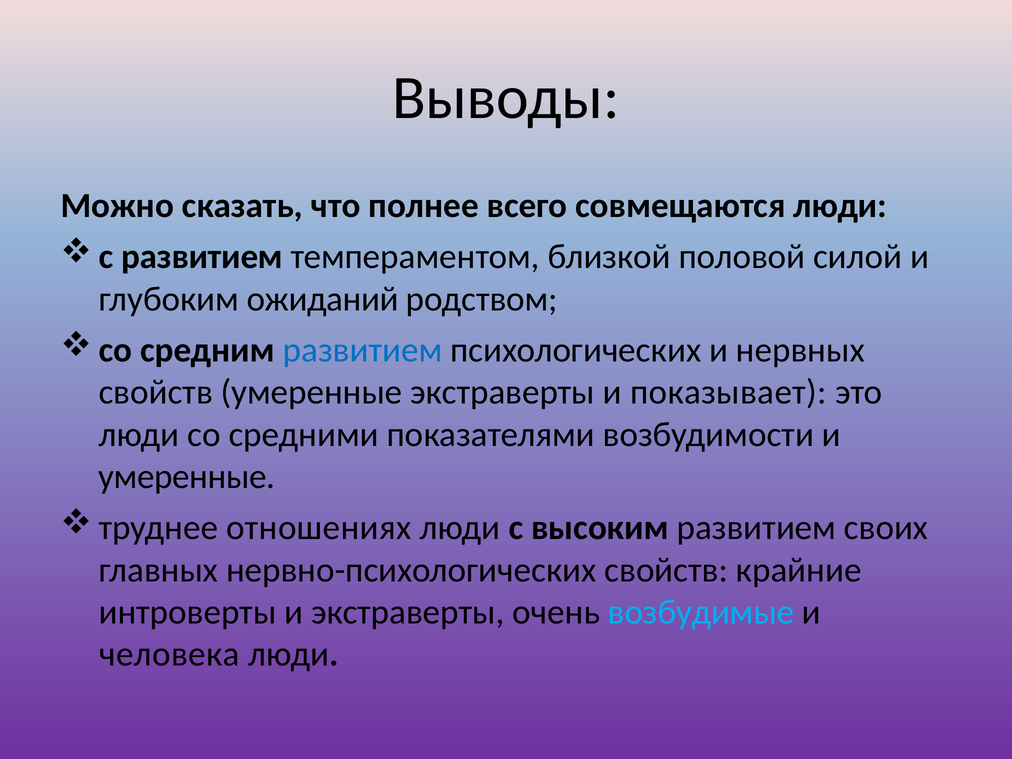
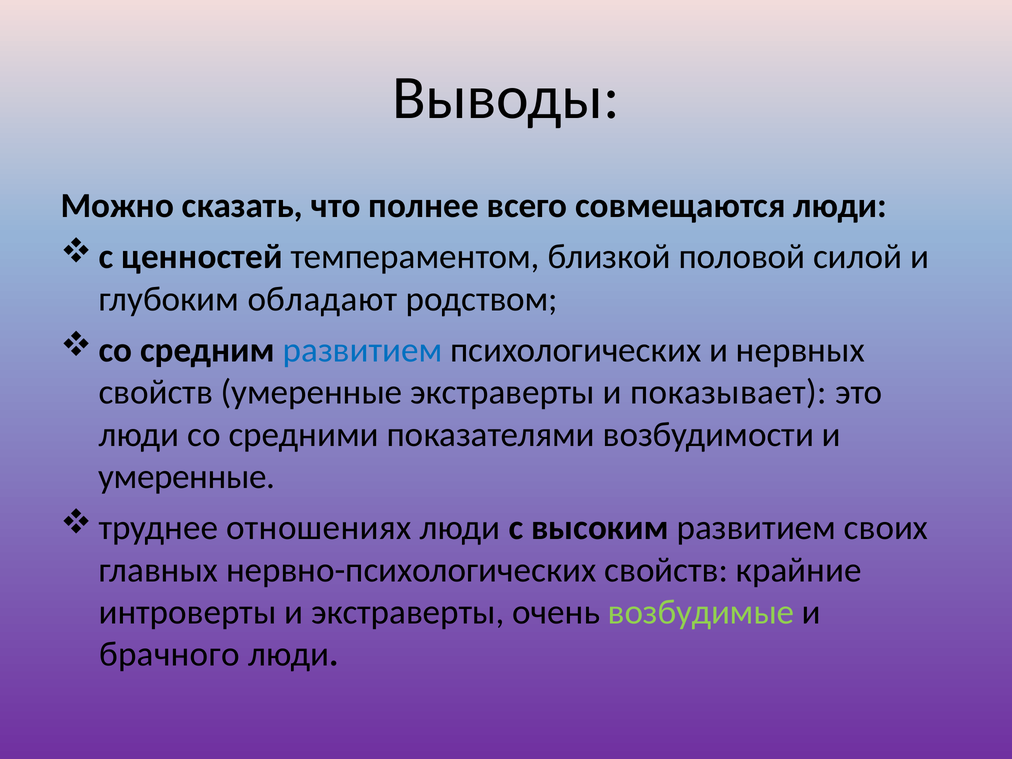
с развитием: развитием -> ценностей
ожиданий: ожиданий -> обладают
возбудимые colour: light blue -> light green
человека: человека -> брачного
